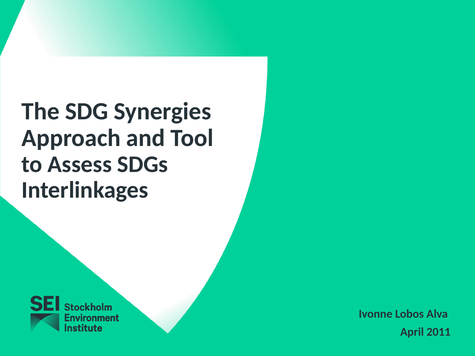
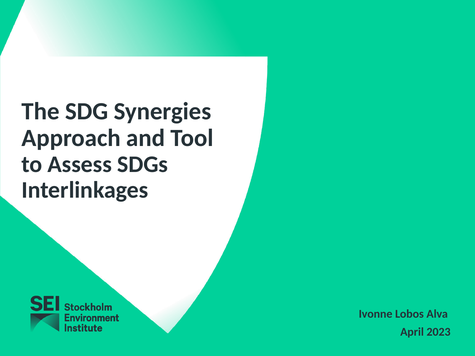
2011: 2011 -> 2023
